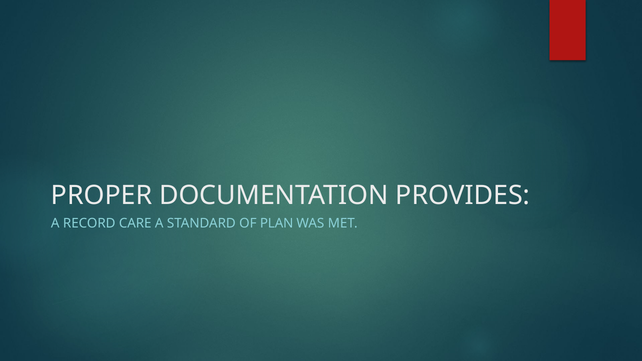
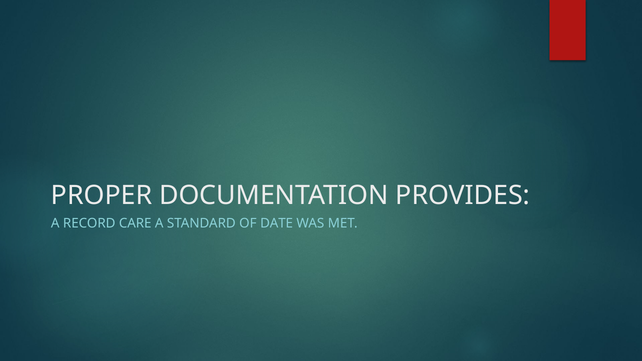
PLAN: PLAN -> DATE
